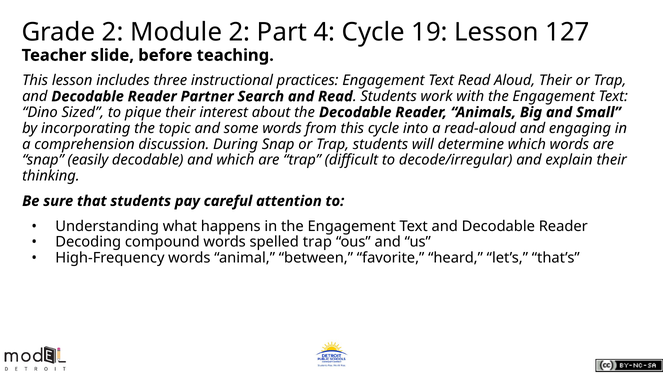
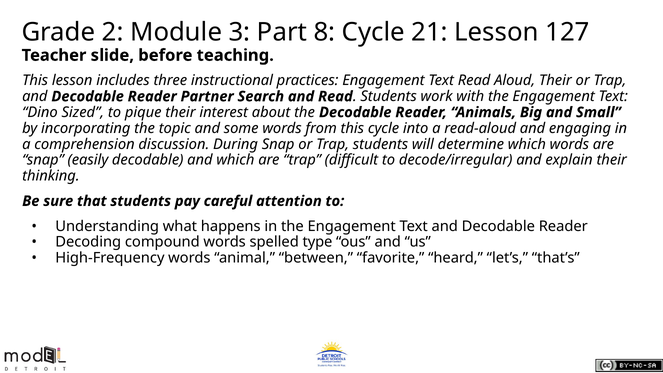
Module 2: 2 -> 3
4: 4 -> 8
19: 19 -> 21
spelled trap: trap -> type
